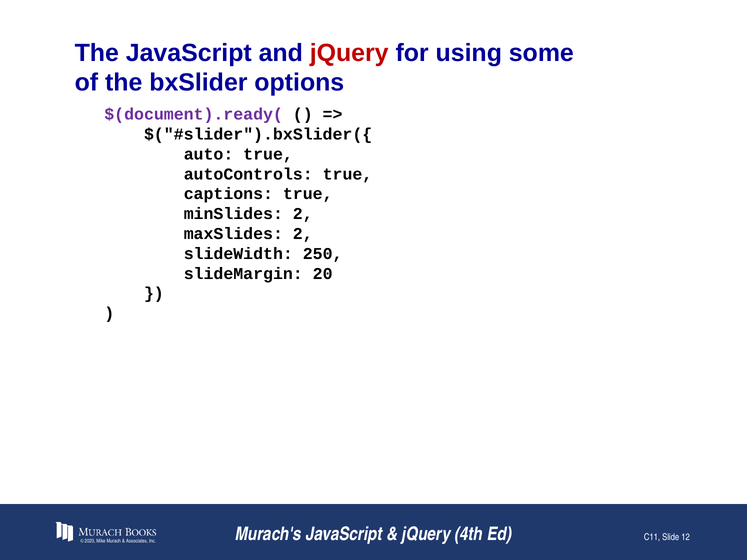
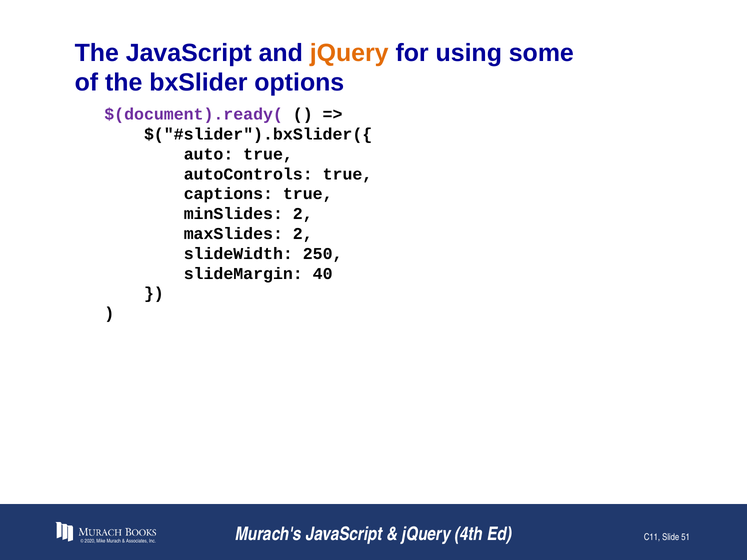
jQuery at (349, 53) colour: red -> orange
20: 20 -> 40
12: 12 -> 51
